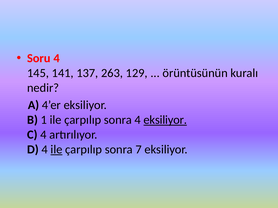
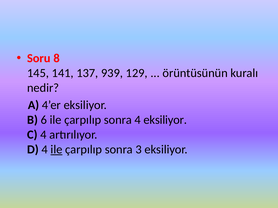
Soru 4: 4 -> 8
263: 263 -> 939
1: 1 -> 6
eksiliyor at (165, 120) underline: present -> none
7: 7 -> 3
